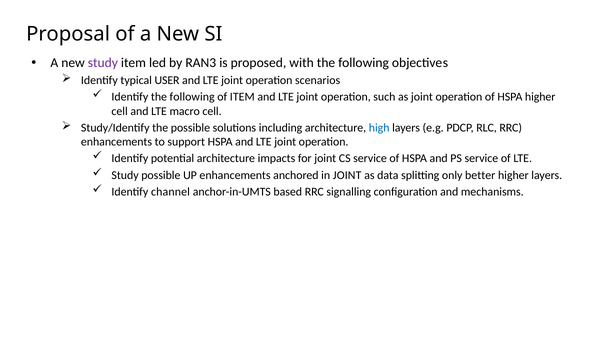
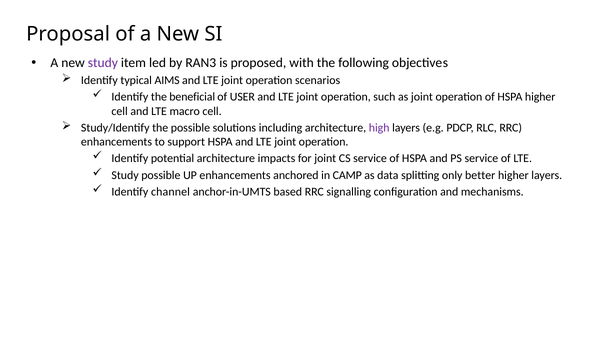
USER: USER -> AIMS
Identify the following: following -> beneficial
of ITEM: ITEM -> USER
high colour: blue -> purple
in JOINT: JOINT -> CAMP
